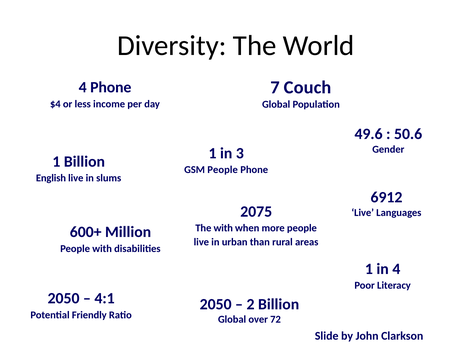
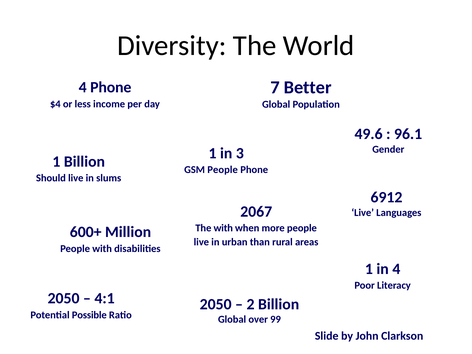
Couch: Couch -> Better
50.6: 50.6 -> 96.1
English: English -> Should
2075: 2075 -> 2067
Friendly: Friendly -> Possible
72: 72 -> 99
